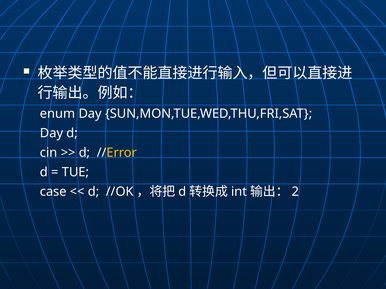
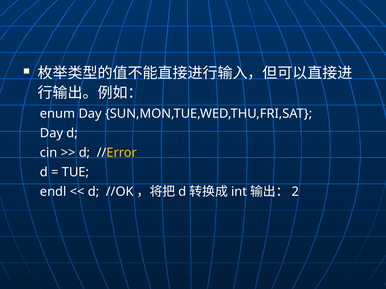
case: case -> endl
